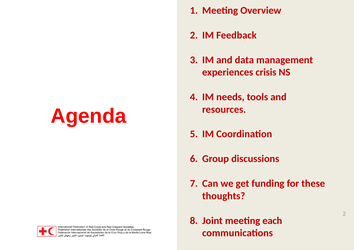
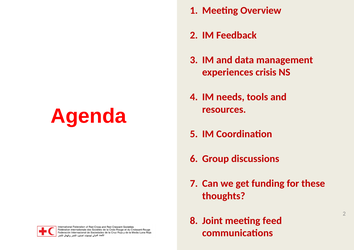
each: each -> feed
